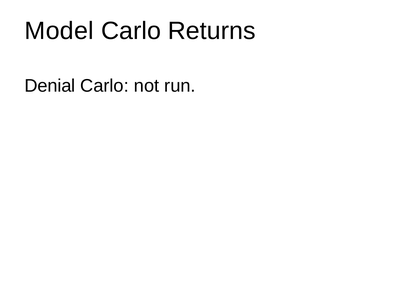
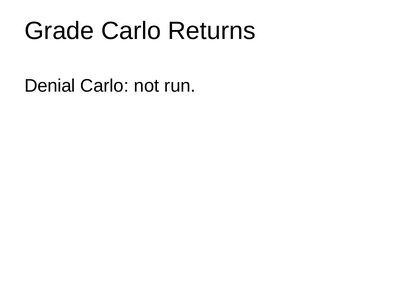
Model: Model -> Grade
